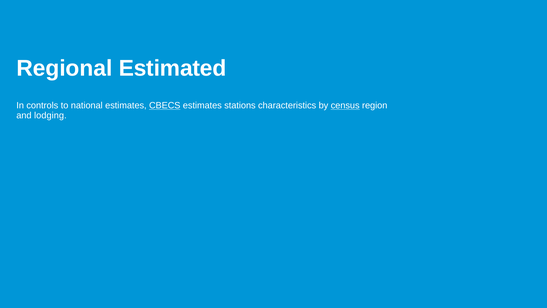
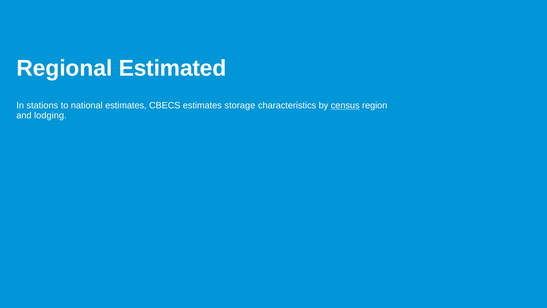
controls: controls -> stations
CBECS underline: present -> none
stations: stations -> storage
